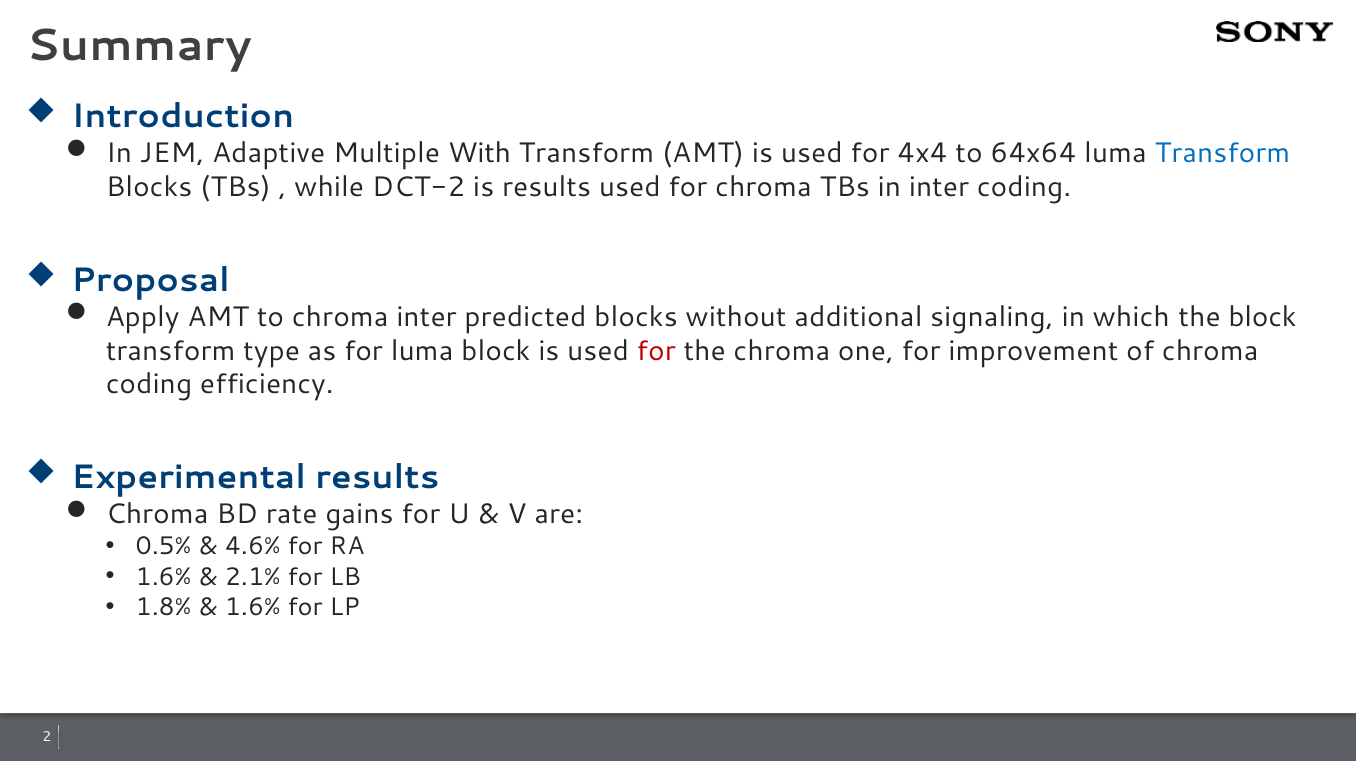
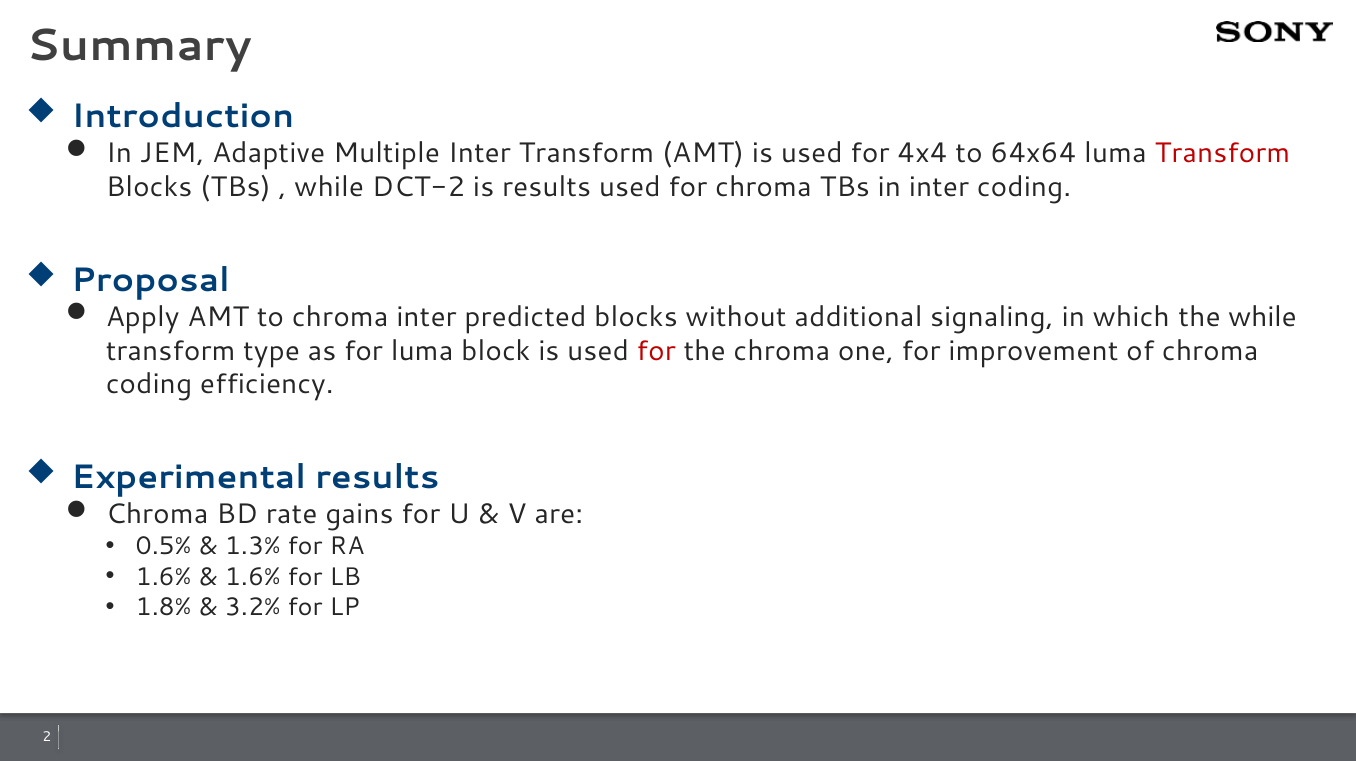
Multiple With: With -> Inter
Transform at (1222, 154) colour: blue -> red
the block: block -> while
4.6%: 4.6% -> 1.3%
2.1% at (253, 577): 2.1% -> 1.6%
1.6% at (253, 608): 1.6% -> 3.2%
